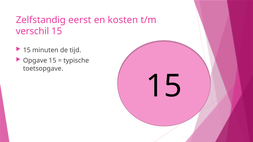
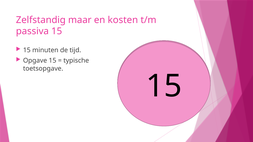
eerst: eerst -> maar
verschil: verschil -> passiva
